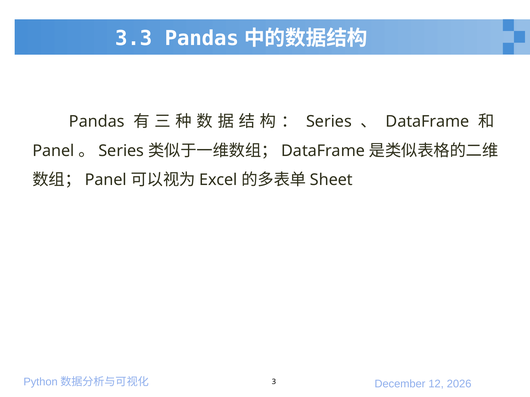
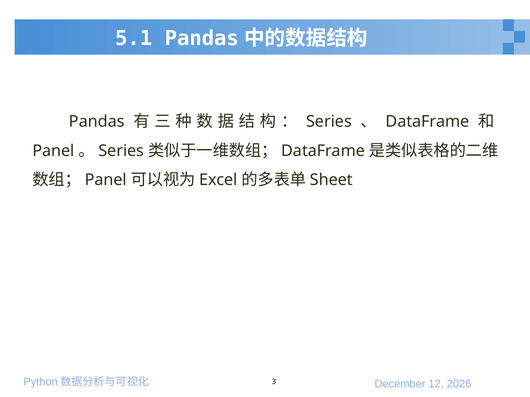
3.3: 3.3 -> 5.1
